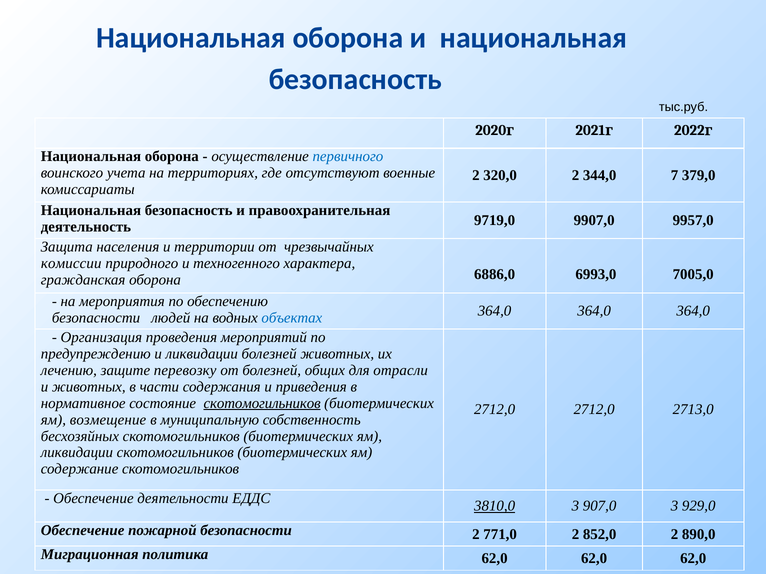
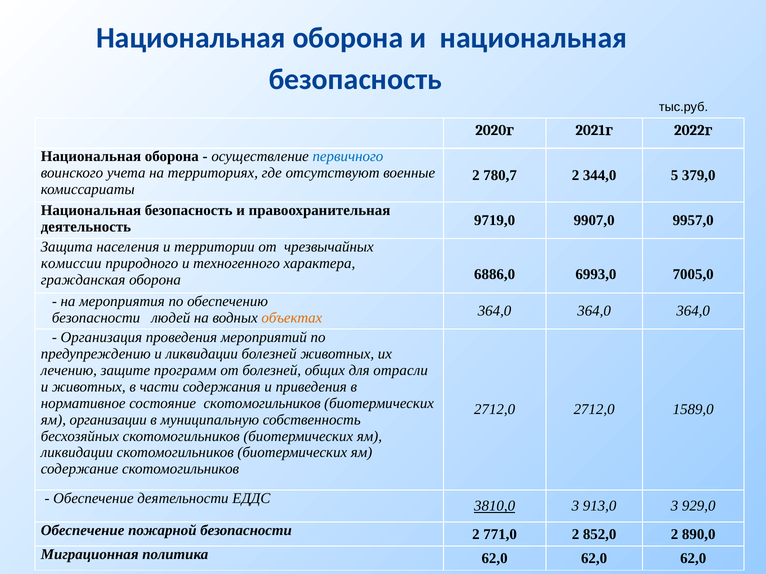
320,0: 320,0 -> 780,7
7: 7 -> 5
объектах colour: blue -> orange
перевозку: перевозку -> программ
скотомогильников at (262, 404) underline: present -> none
2713,0: 2713,0 -> 1589,0
возмещение: возмещение -> организации
907,0: 907,0 -> 913,0
